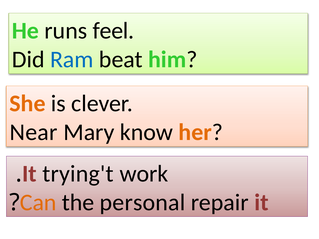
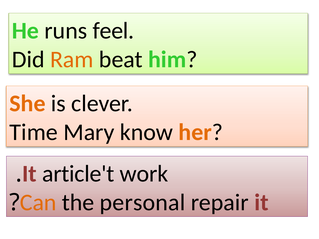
Ram colour: blue -> orange
Near: Near -> Time
trying't: trying't -> article't
